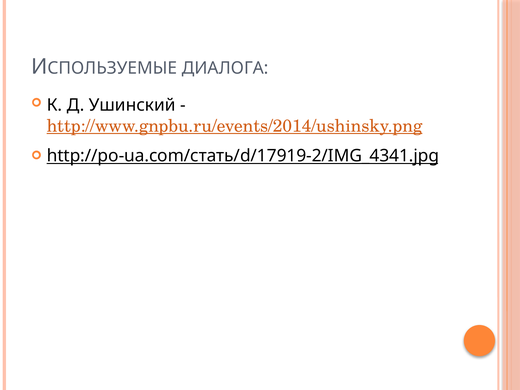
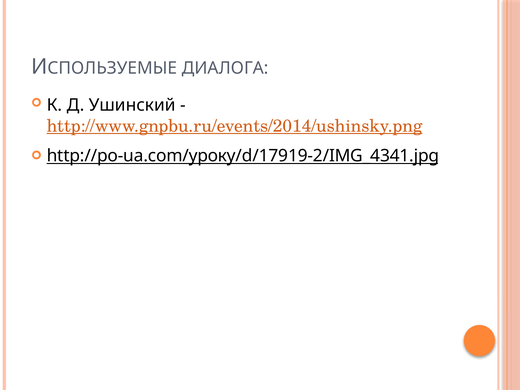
http://po-ua.com/стать/d/17919-2/IMG_4341.jpg: http://po-ua.com/стать/d/17919-2/IMG_4341.jpg -> http://po-ua.com/уроку/d/17919-2/IMG_4341.jpg
